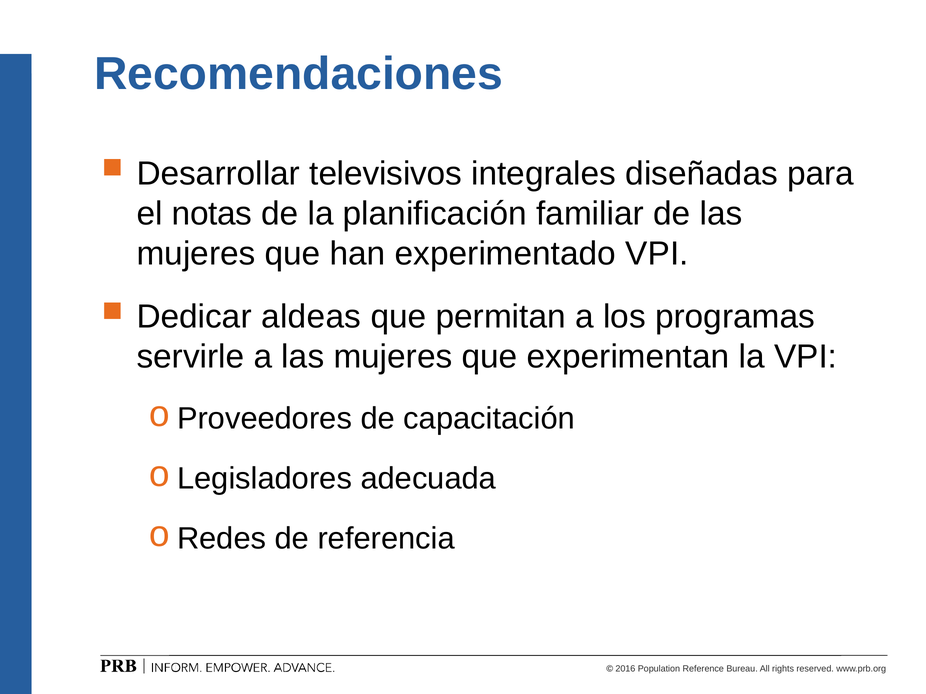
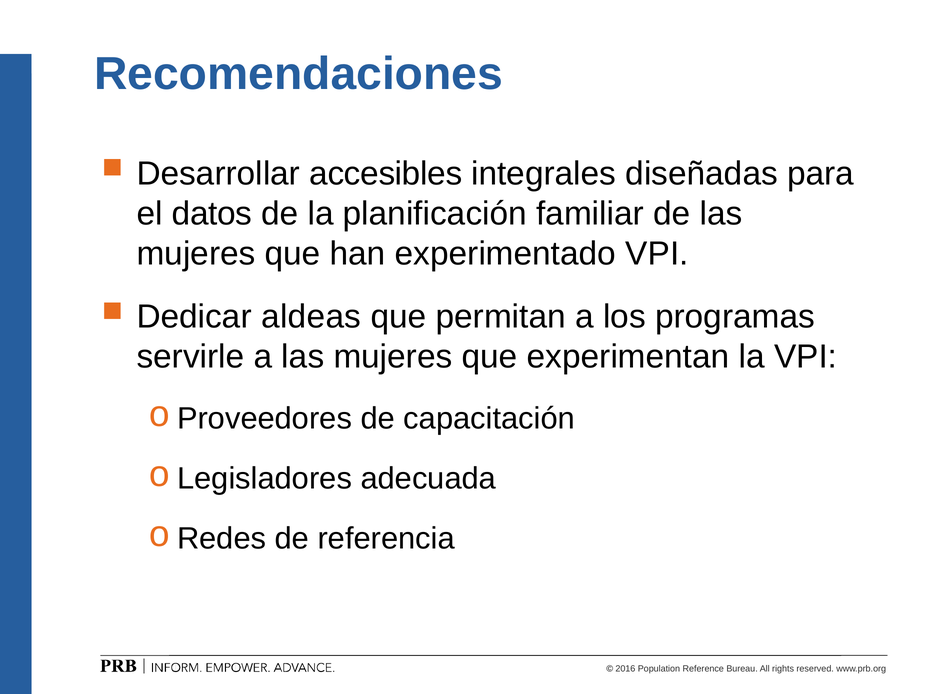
televisivos: televisivos -> accesibles
notas: notas -> datos
